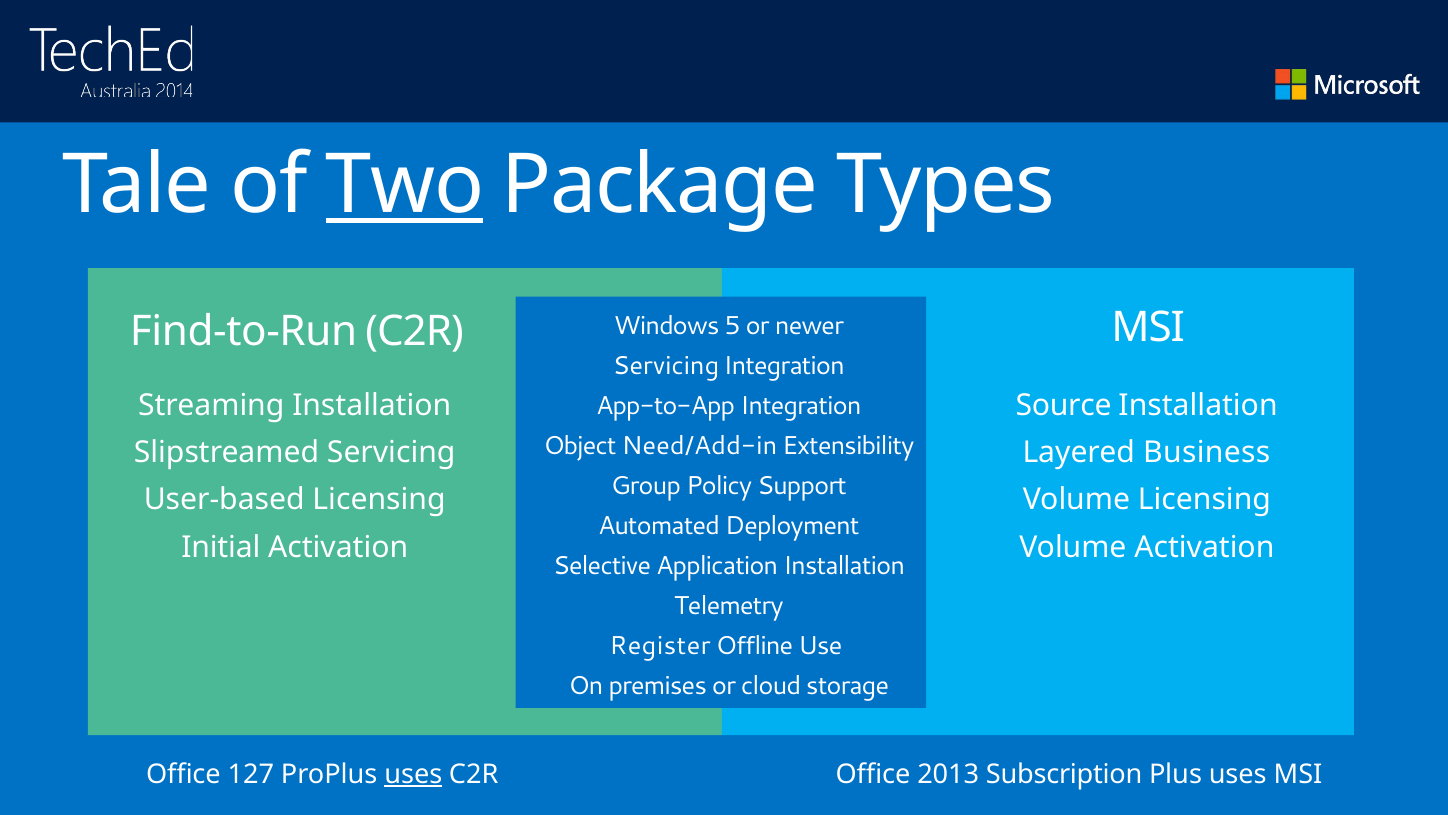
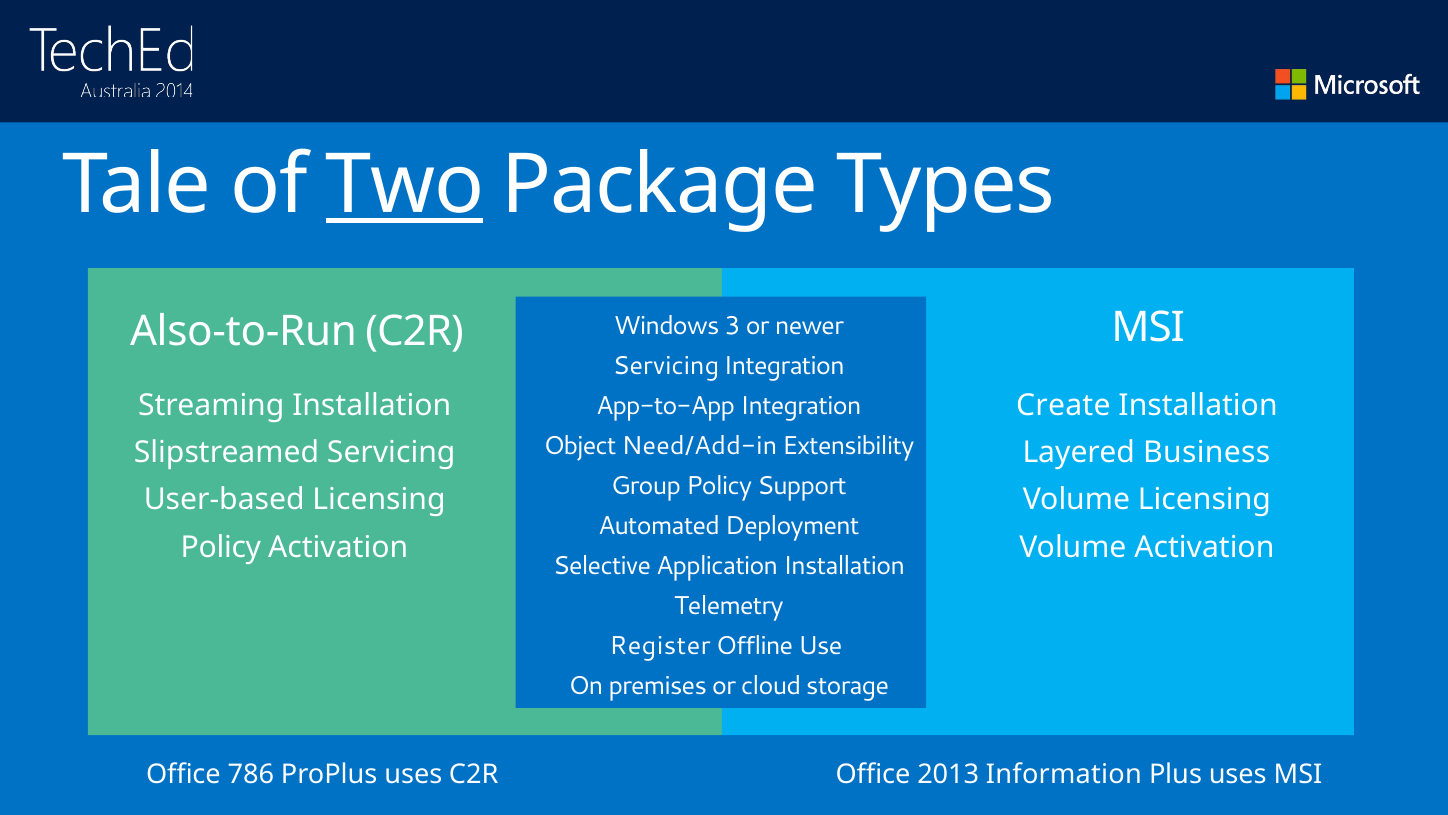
5: 5 -> 3
Find-to-Run: Find-to-Run -> Also-to-Run
Source: Source -> Create
Initial at (221, 547): Initial -> Policy
127: 127 -> 786
uses at (413, 774) underline: present -> none
Subscription: Subscription -> Information
